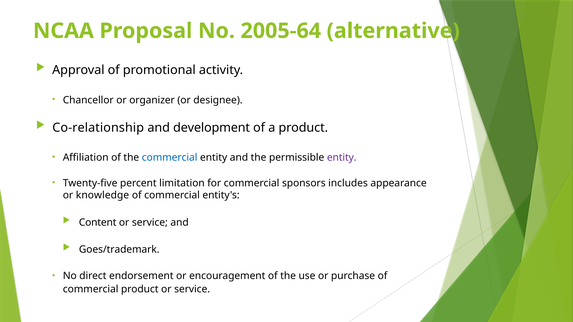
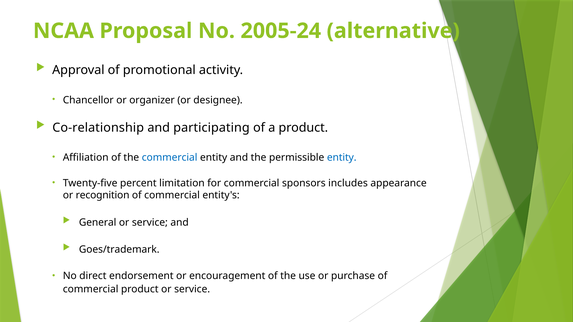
2005-64: 2005-64 -> 2005-24
development: development -> participating
entity at (342, 158) colour: purple -> blue
knowledge: knowledge -> recognition
Content: Content -> General
